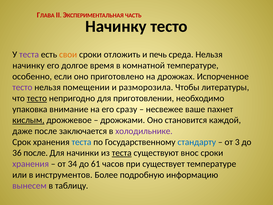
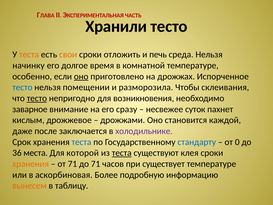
Начинку at (116, 26): Начинку -> Хранили
теста at (29, 55) colour: purple -> orange
оно at (81, 76) underline: none -> present
тесто at (22, 87) colour: purple -> blue
литературы: литературы -> склеивания
приготовлении: приготовлении -> возникновения
упаковка: упаковка -> заварное
ваше: ваше -> суток
кислым underline: present -> none
3: 3 -> 0
36 после: после -> места
начинки: начинки -> которой
внос: внос -> клея
хранения at (31, 164) colour: purple -> orange
от 34: 34 -> 71
до 61: 61 -> 71
инструментов: инструментов -> аскорбиновая
вынесем colour: purple -> orange
